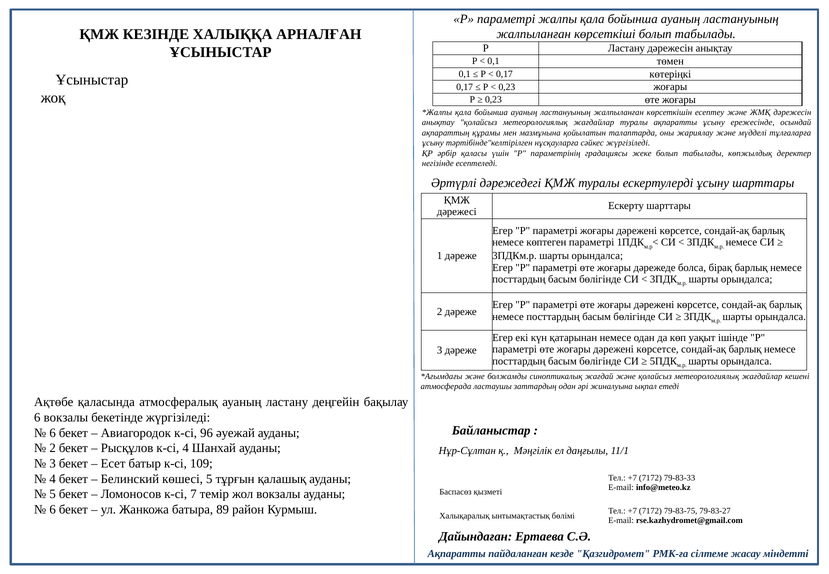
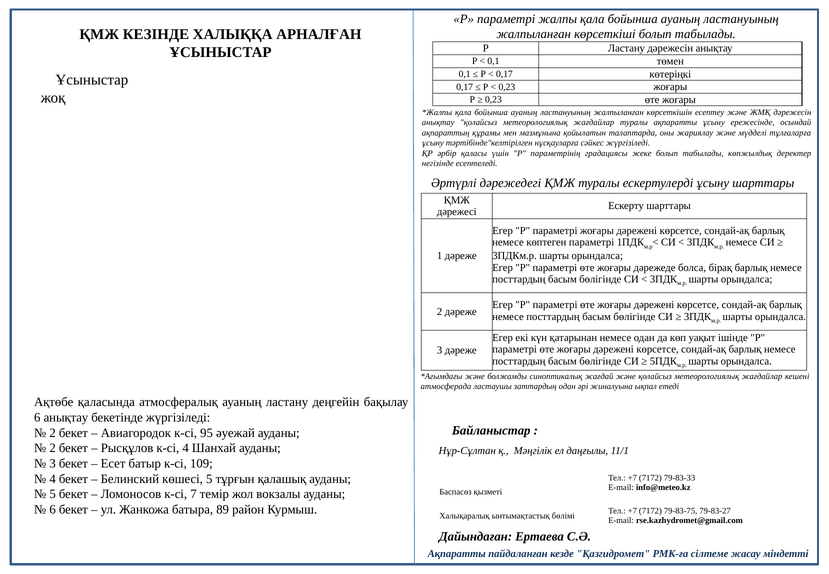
6 вокзалы: вокзалы -> анықтау
6 at (53, 433): 6 -> 2
96: 96 -> 95
